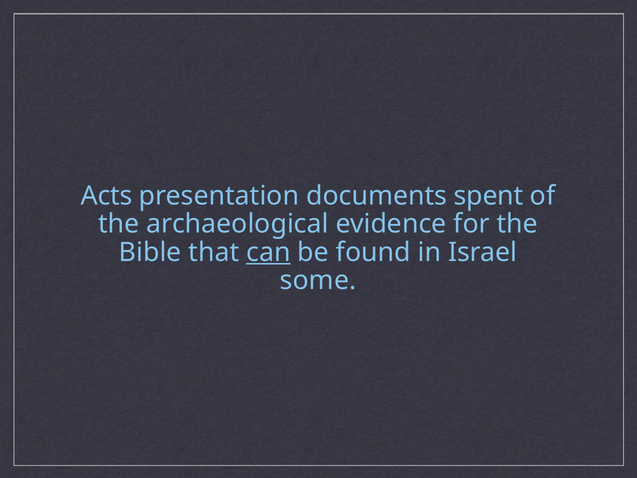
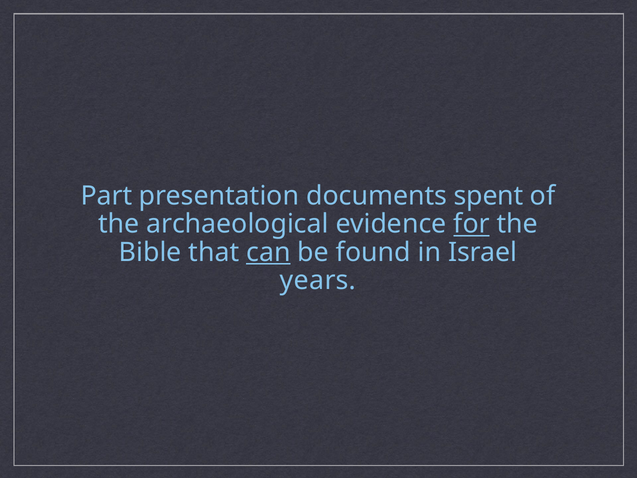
Acts: Acts -> Part
for underline: none -> present
some: some -> years
